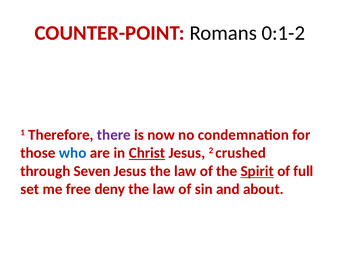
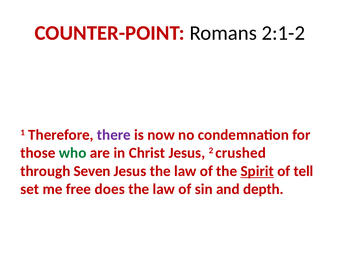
0:1-2: 0:1-2 -> 2:1-2
who colour: blue -> green
Christ underline: present -> none
full: full -> tell
deny: deny -> does
about: about -> depth
